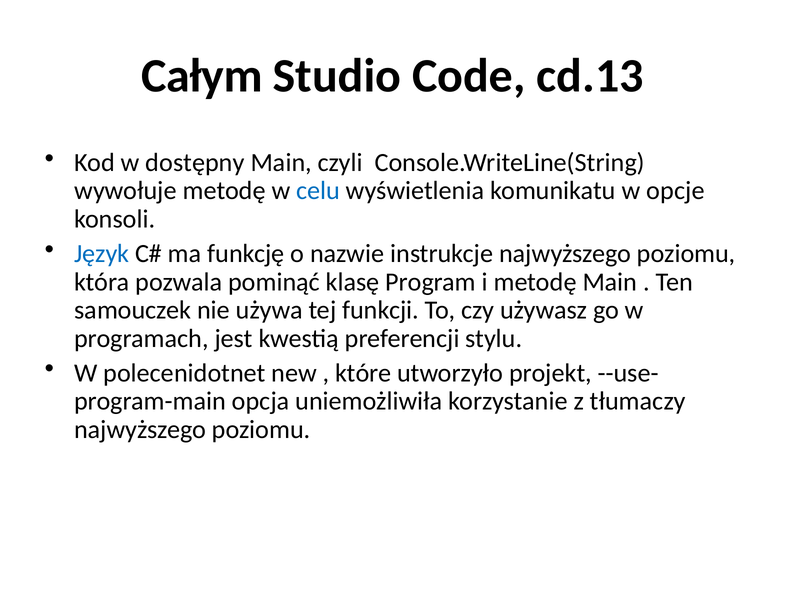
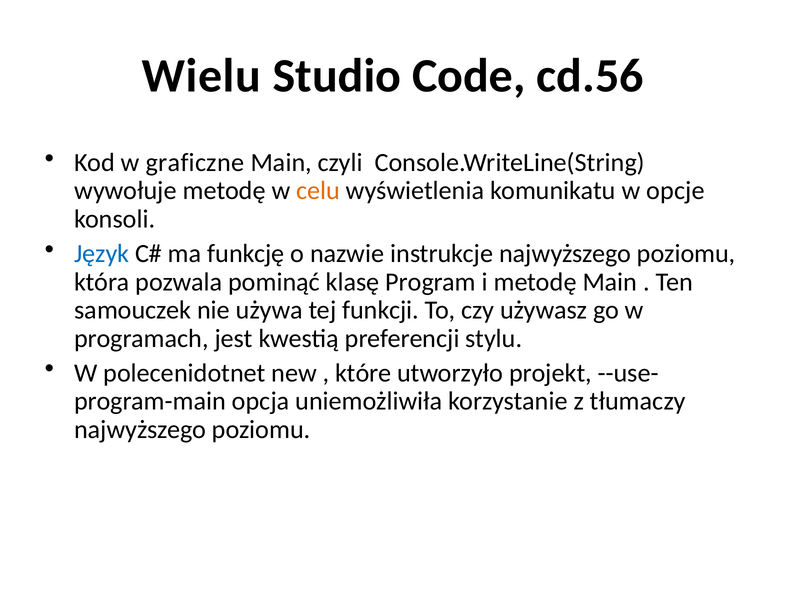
Całym: Całym -> Wielu
cd.13: cd.13 -> cd.56
dostępny: dostępny -> graficzne
celu colour: blue -> orange
